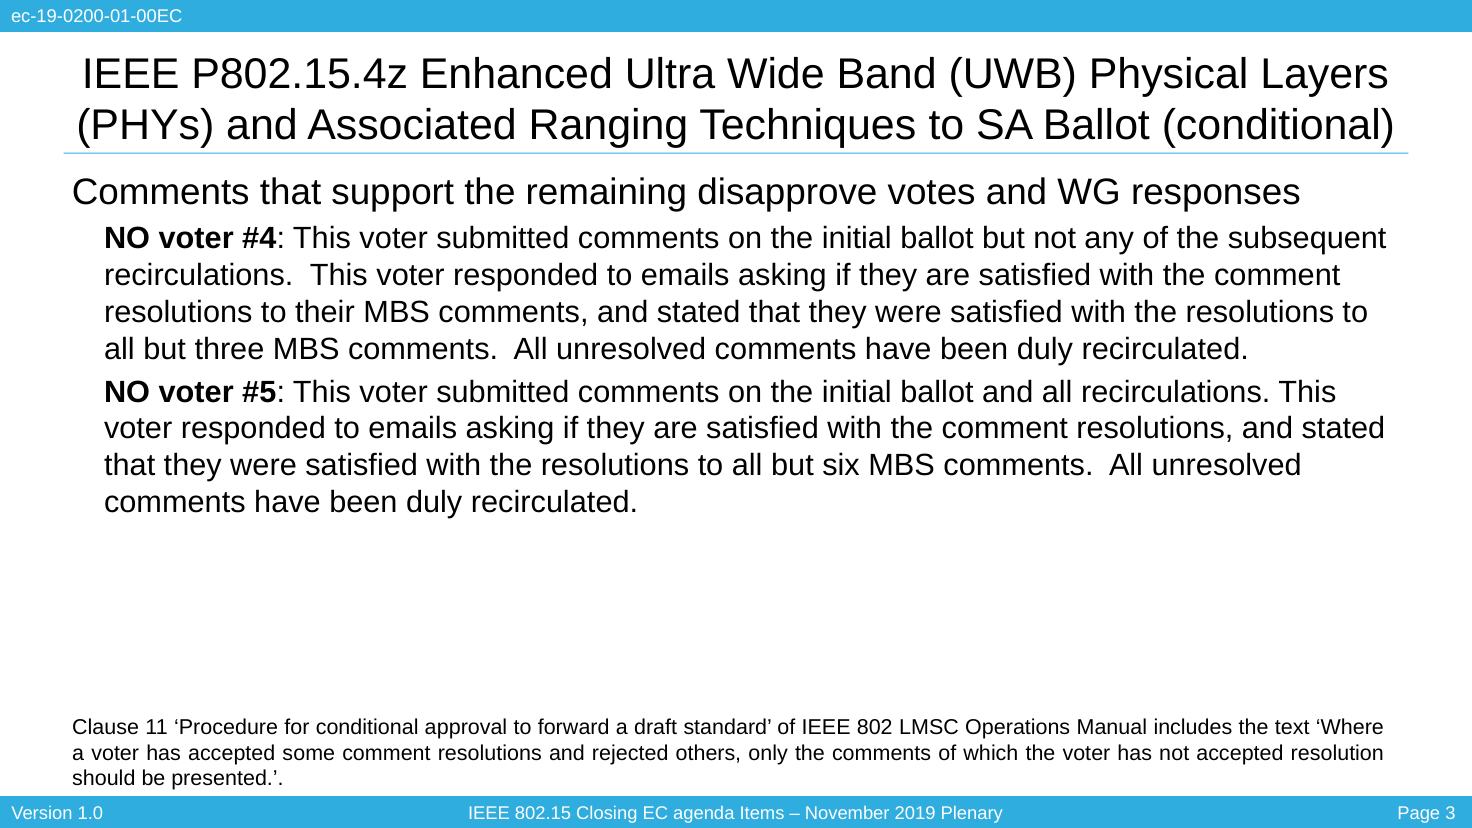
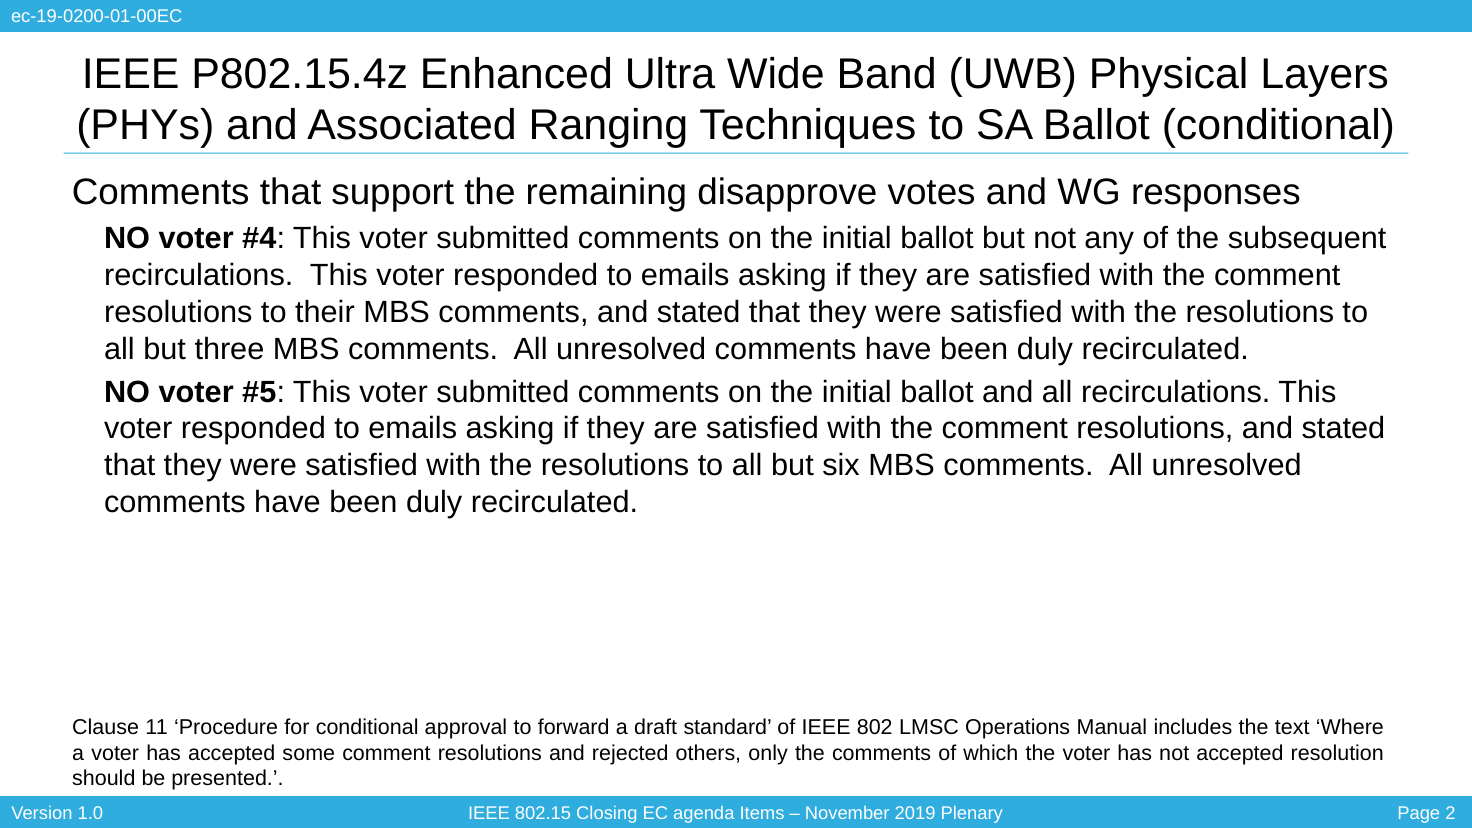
3: 3 -> 2
